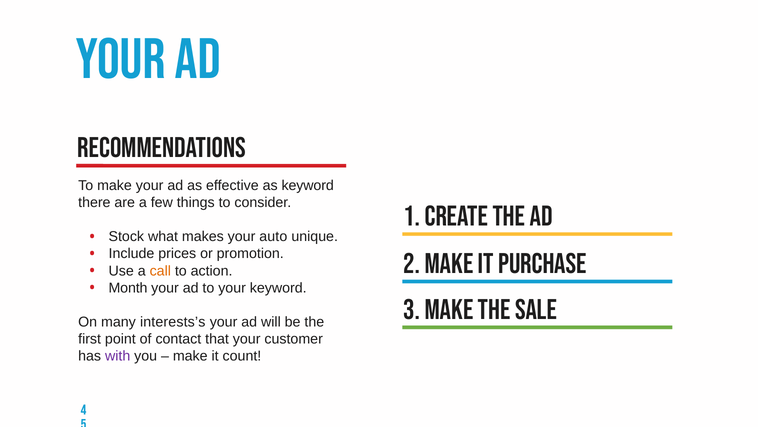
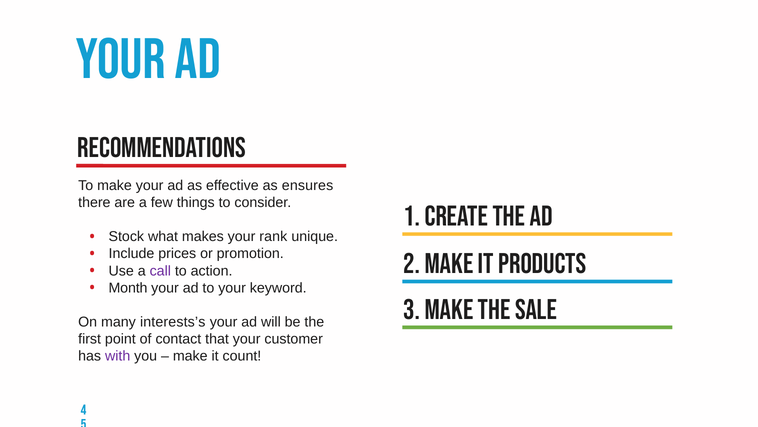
as keyword: keyword -> ensures
auto: auto -> rank
purchase: purchase -> products
call colour: orange -> purple
